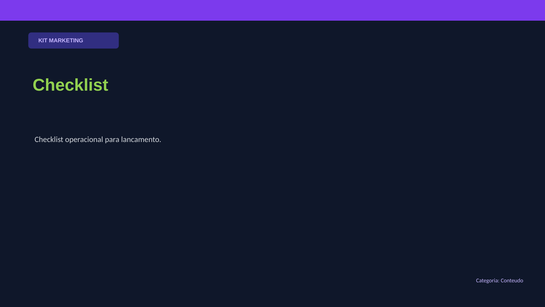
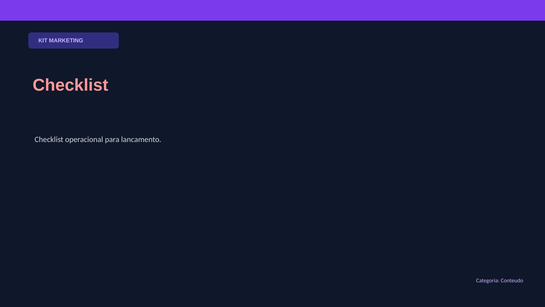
Checklist at (70, 85) colour: light green -> pink
